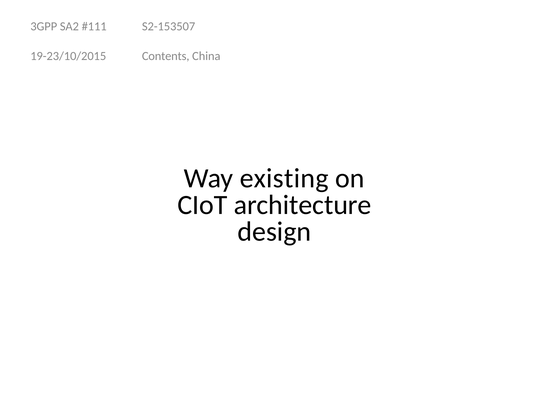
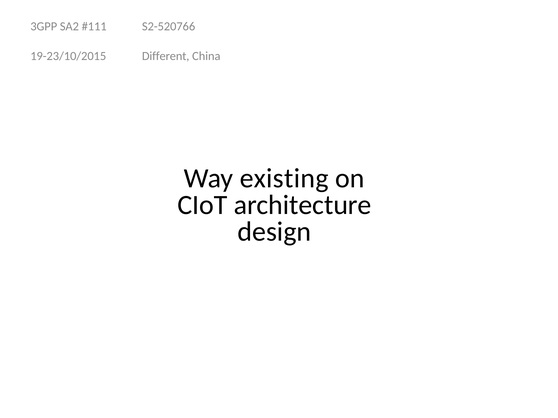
S2-153507: S2-153507 -> S2-520766
Contents: Contents -> Different
